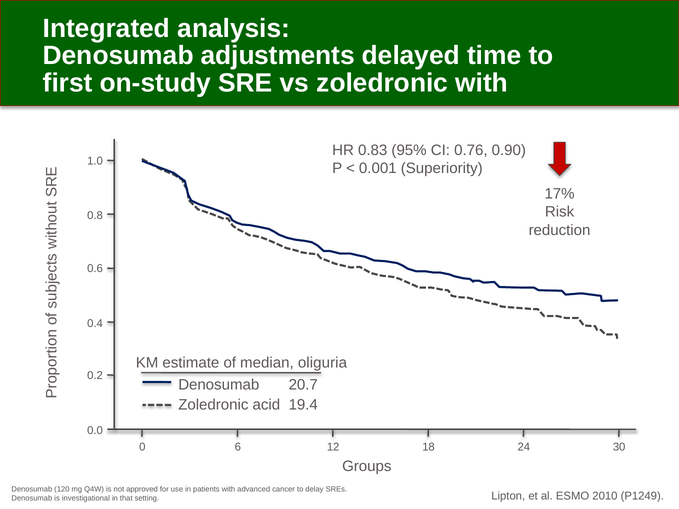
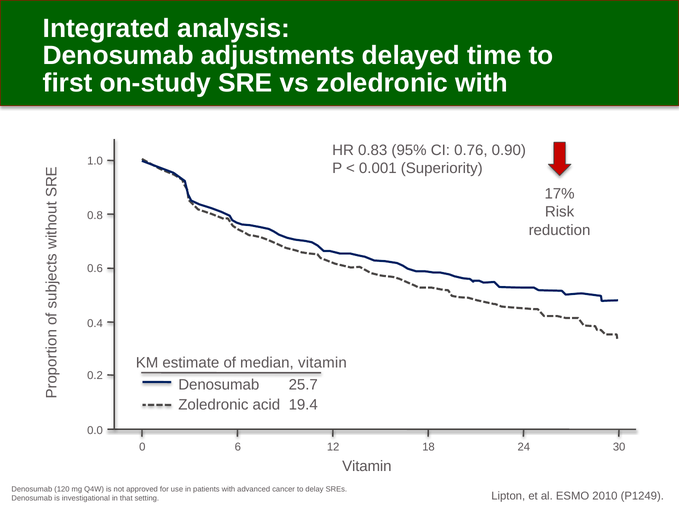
median oliguria: oliguria -> vitamin
20.7: 20.7 -> 25.7
Groups at (367, 467): Groups -> Vitamin
